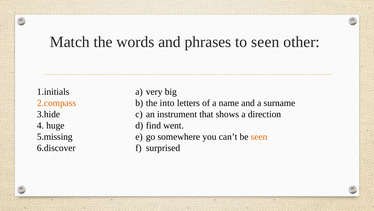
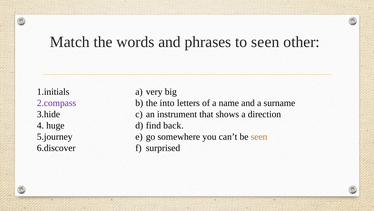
2.compass colour: orange -> purple
went: went -> back
5.missing: 5.missing -> 5.journey
